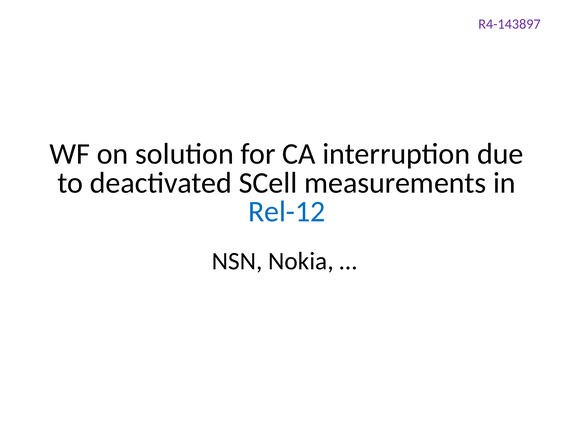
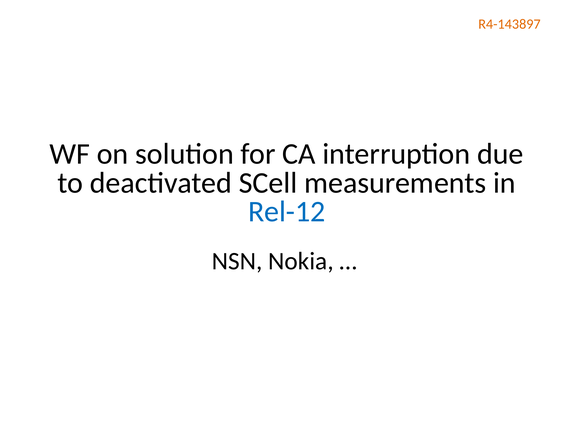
R4-143897 colour: purple -> orange
